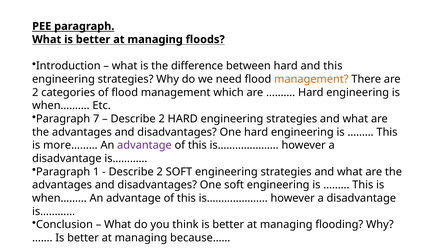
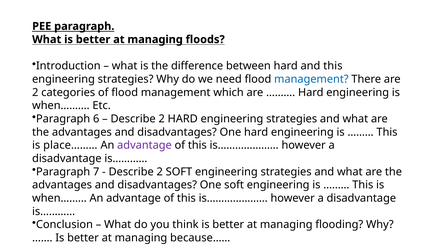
management at (311, 79) colour: orange -> blue
7: 7 -> 6
more………: more……… -> place………
1: 1 -> 7
